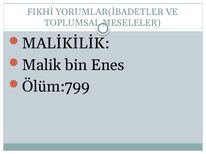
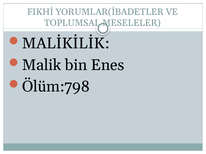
Ölüm:799: Ölüm:799 -> Ölüm:798
